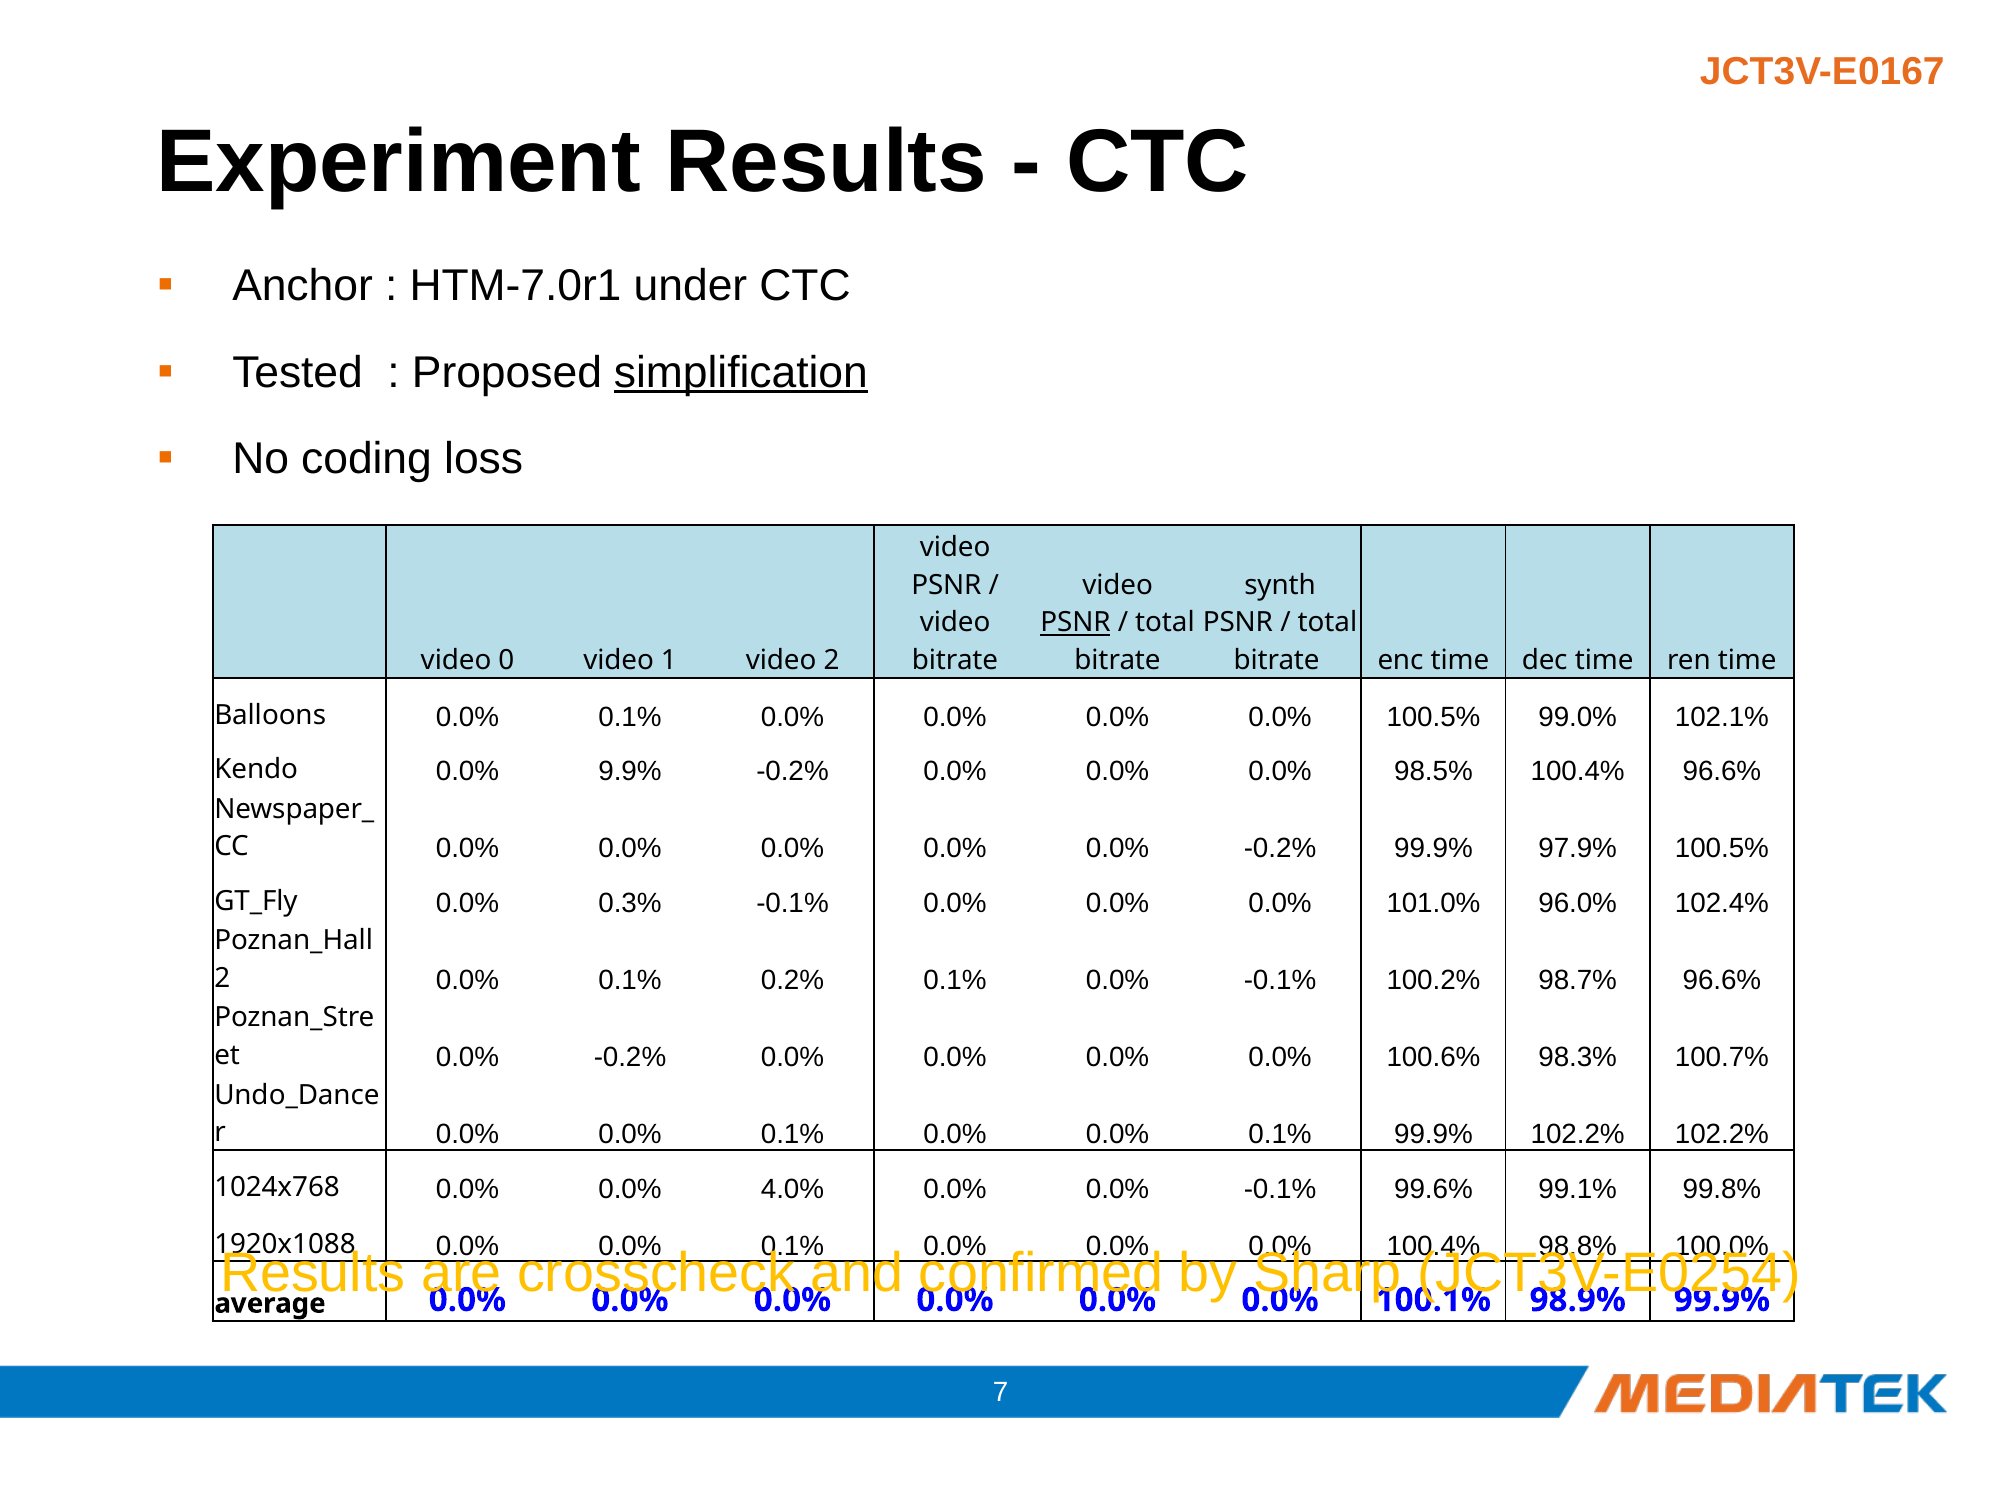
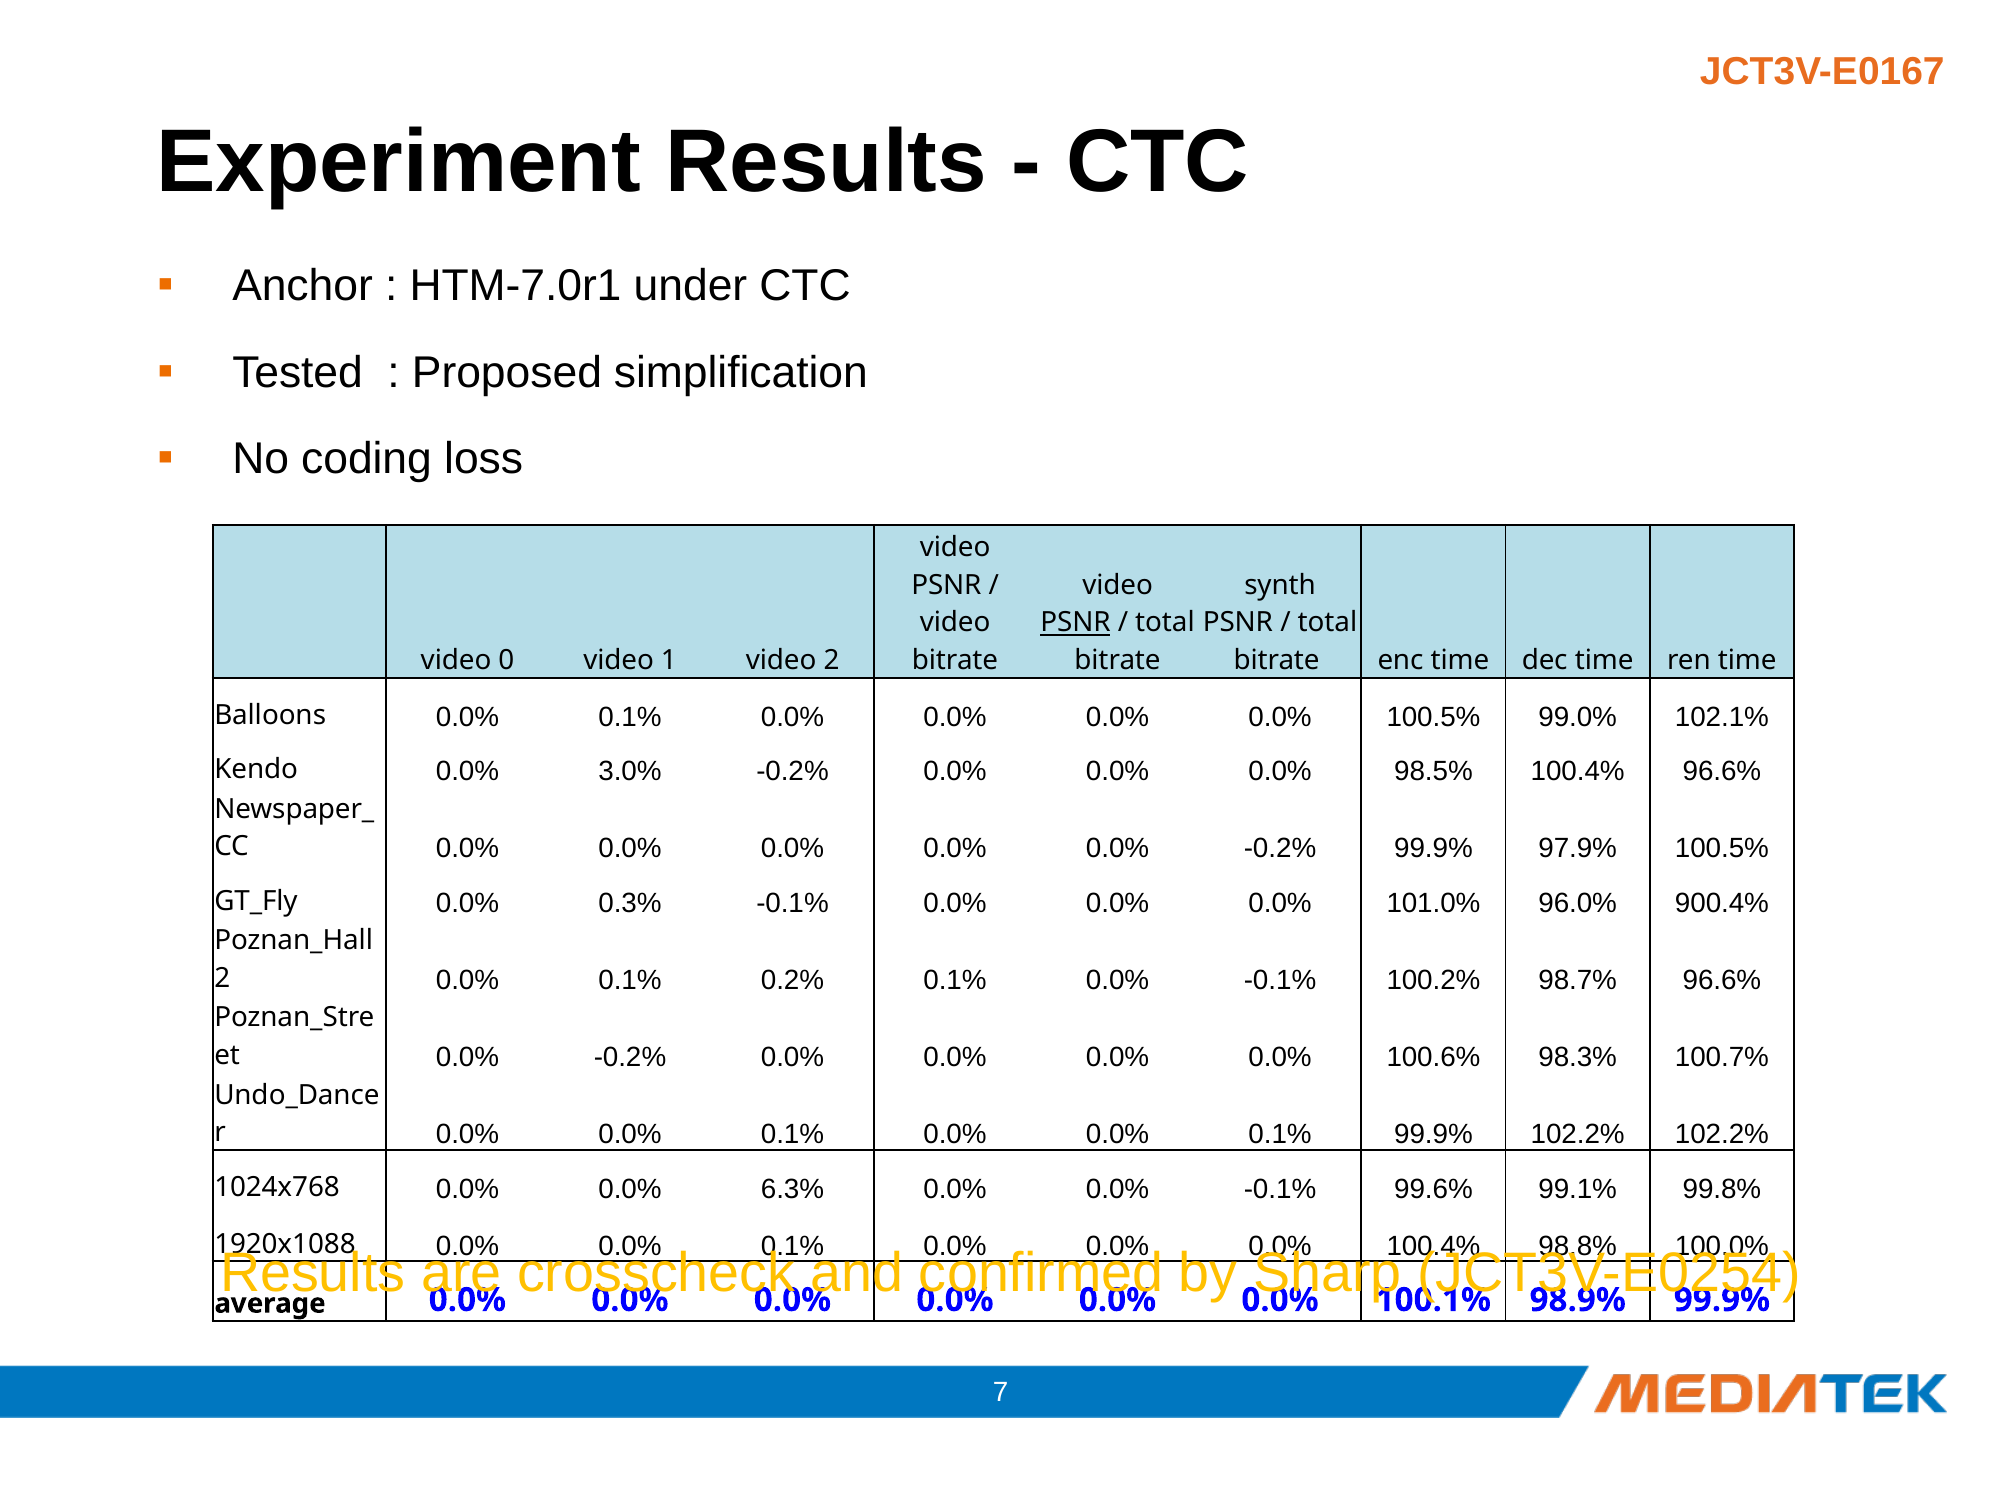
simplification underline: present -> none
9.9%: 9.9% -> 3.0%
102.4%: 102.4% -> 900.4%
4.0%: 4.0% -> 6.3%
